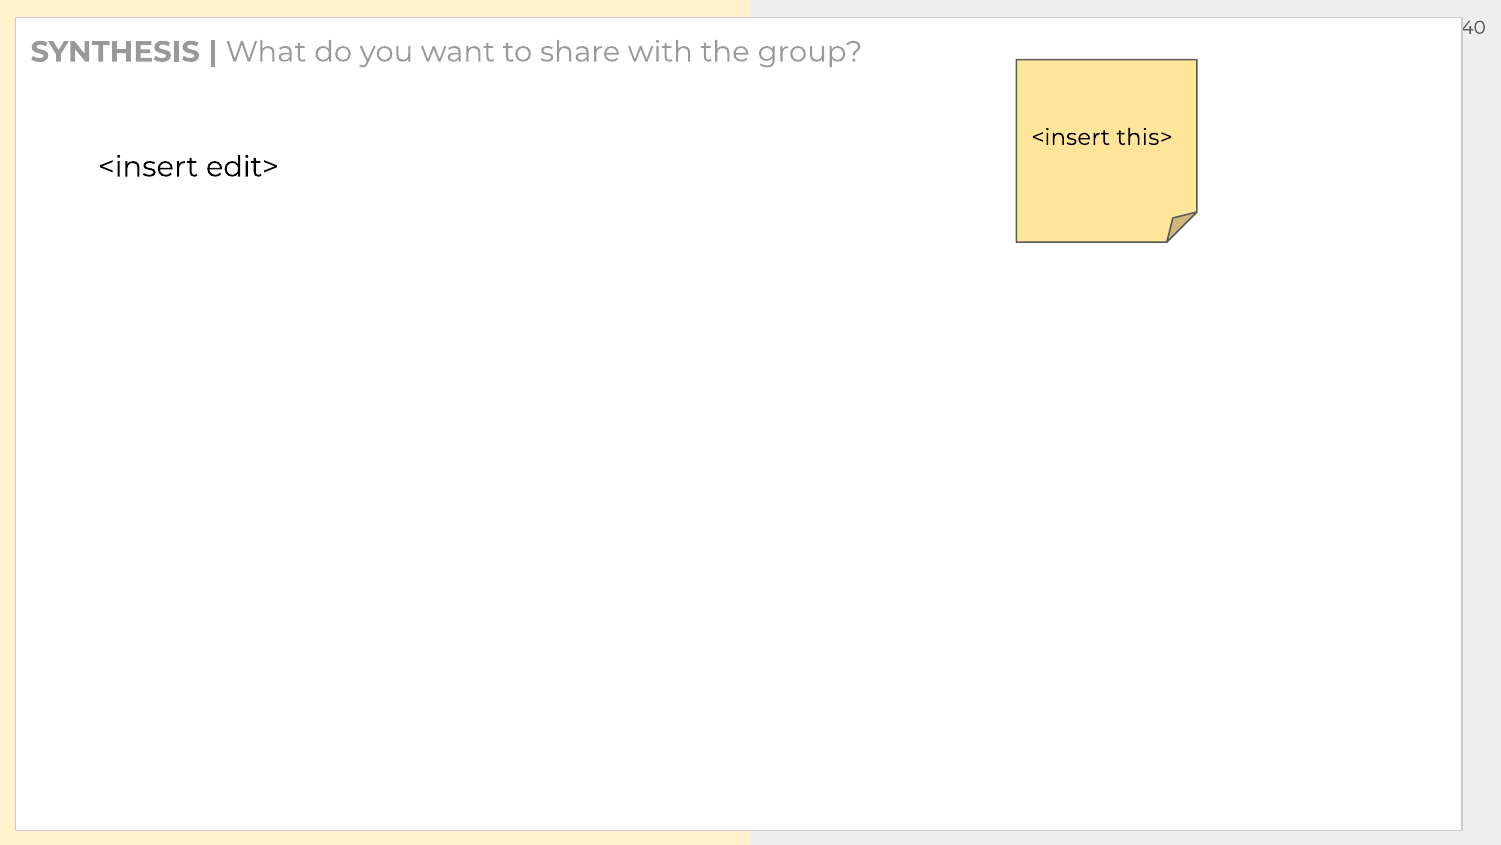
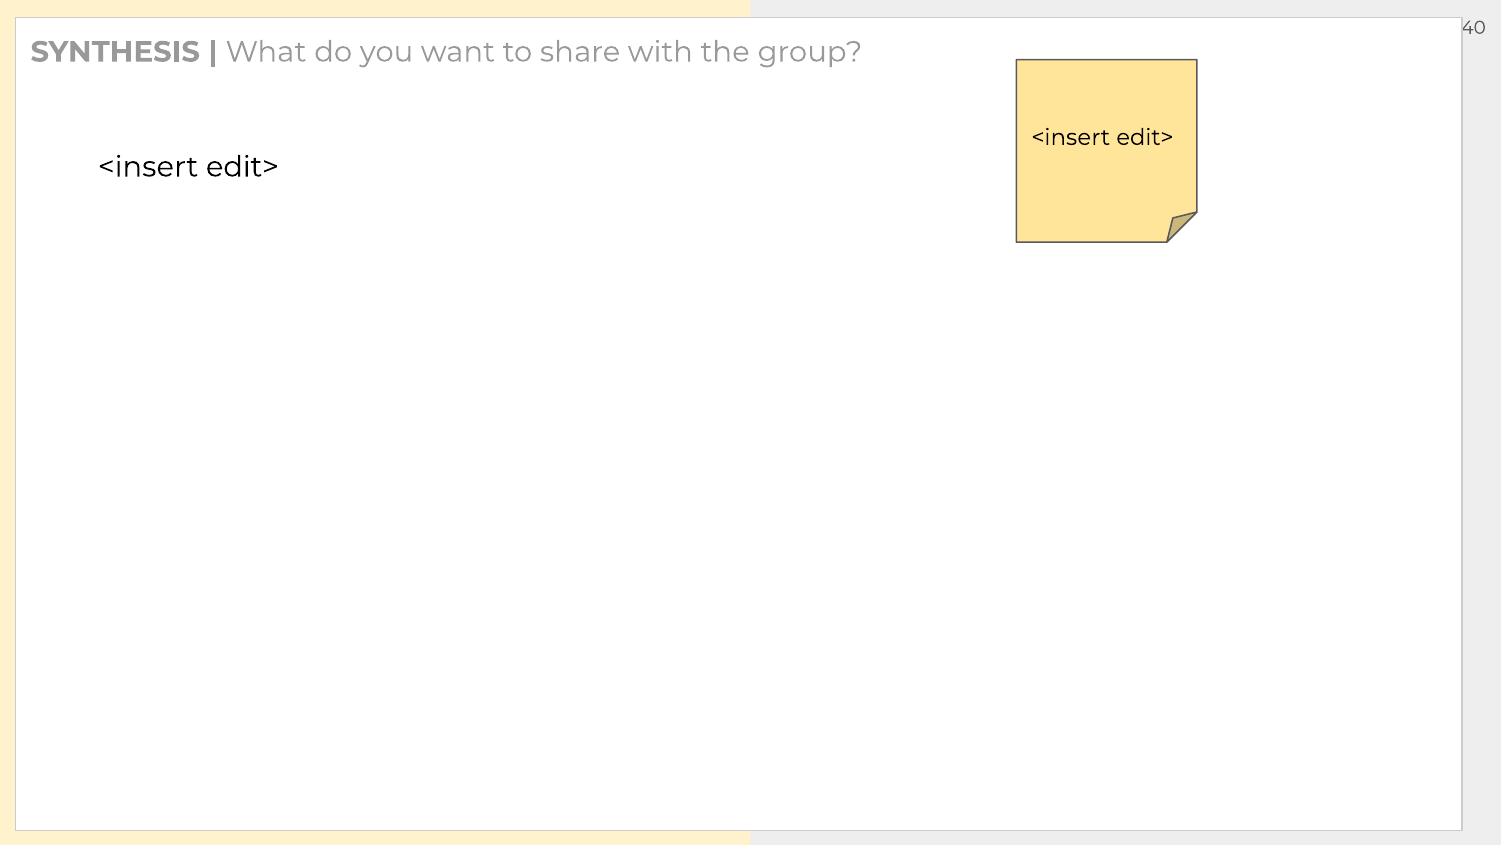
this> at (1145, 137): this> -> edit>
